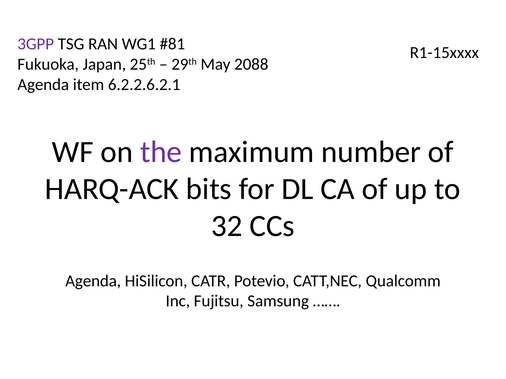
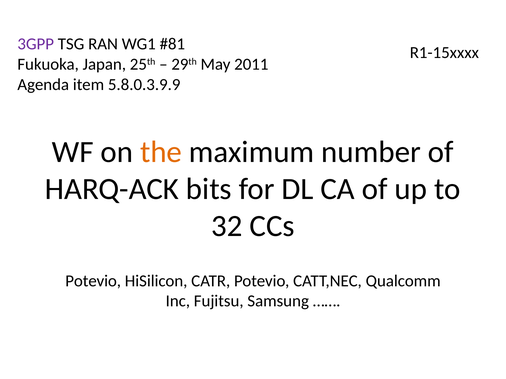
2088: 2088 -> 2011
6.2.2.6.2.1: 6.2.2.6.2.1 -> 5.8.0.3.9.9
the colour: purple -> orange
Agenda at (93, 281): Agenda -> Potevio
